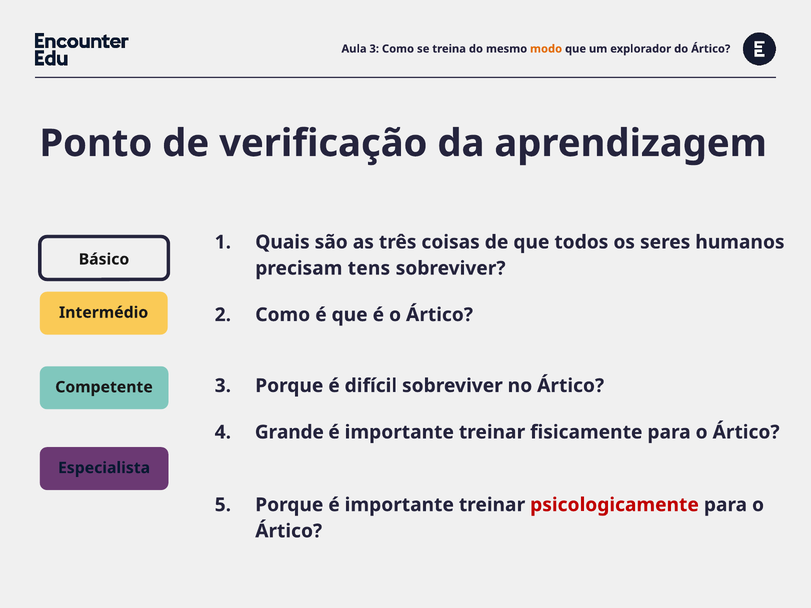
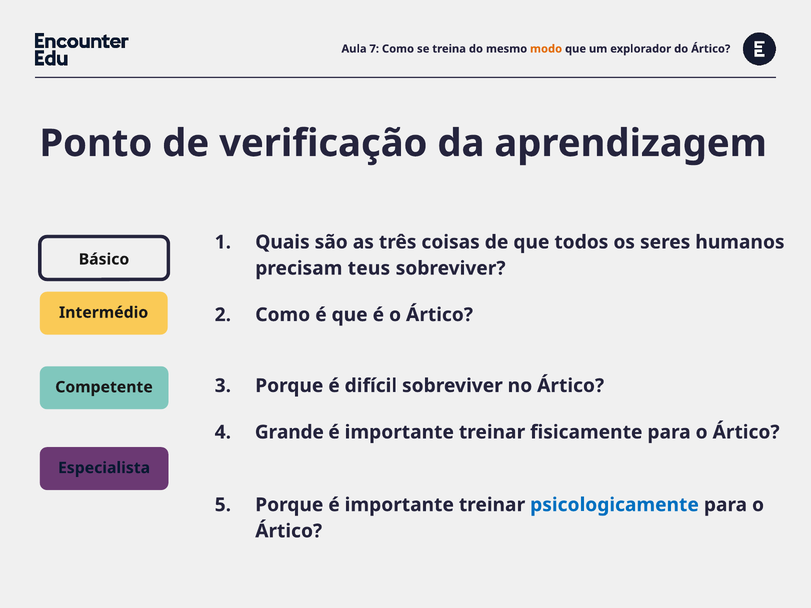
Aula 3: 3 -> 7
tens: tens -> teus
psicologicamente colour: red -> blue
